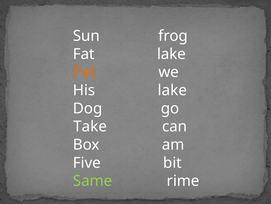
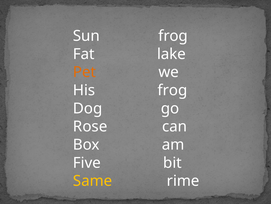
His lake: lake -> frog
Take: Take -> Rose
Same colour: light green -> yellow
